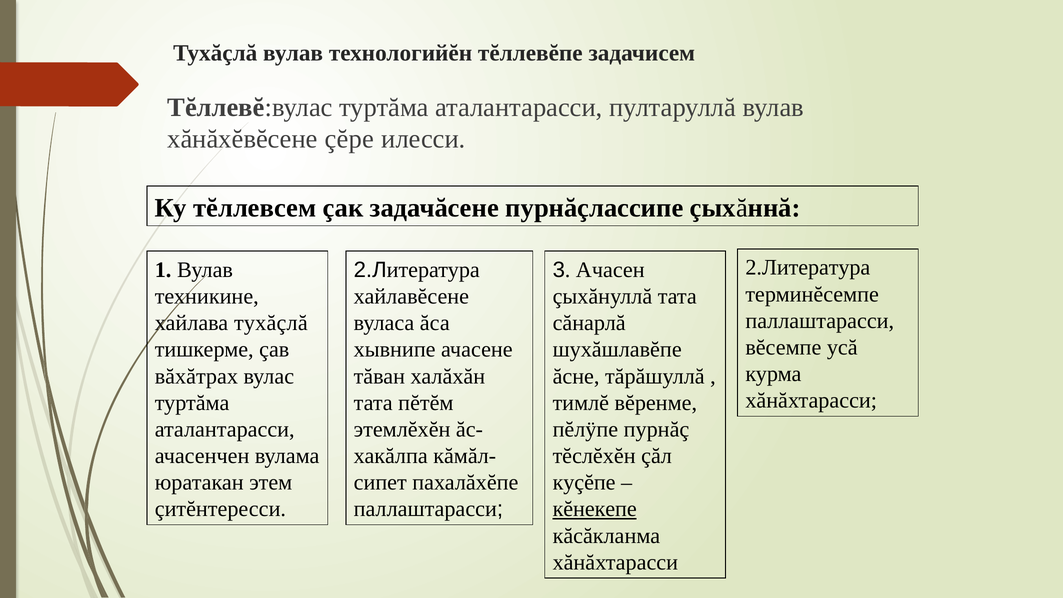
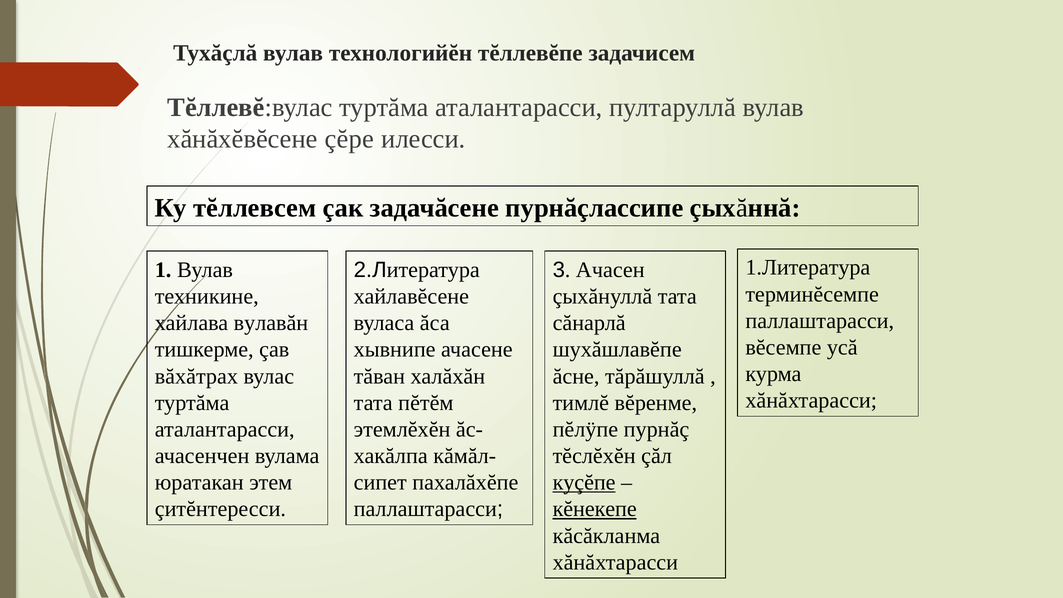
2.Литература at (808, 268): 2.Литература -> 1.Литература
хайлава тухăçлă: тухăçлă -> вулавăн
куçĕпе underline: none -> present
